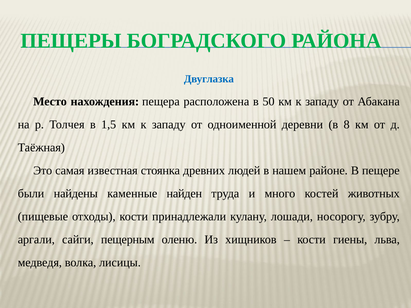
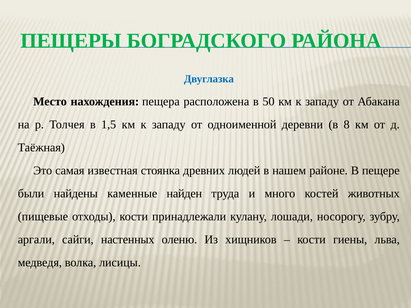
пещерным: пещерным -> настенных
